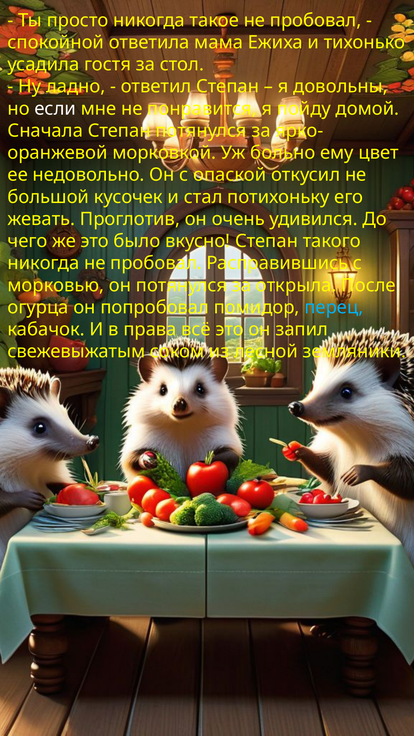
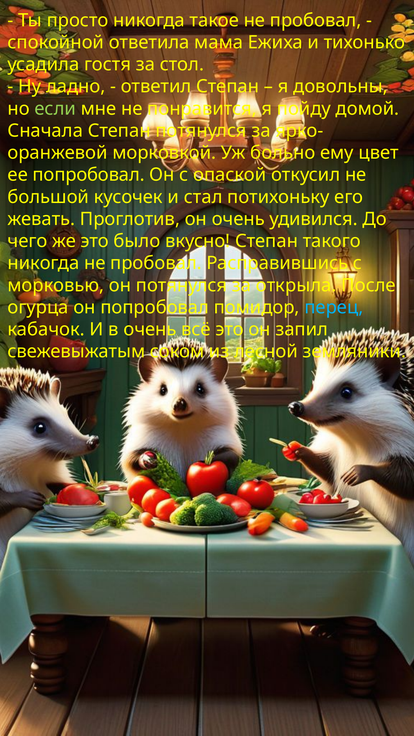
если colour: white -> light green
ее недовольно: недовольно -> попробовал
в права: права -> очень
